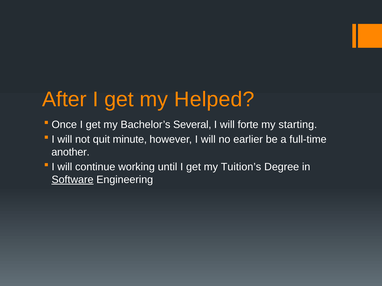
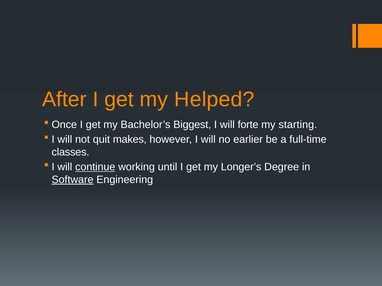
Several: Several -> Biggest
minute: minute -> makes
another: another -> classes
continue underline: none -> present
Tuition’s: Tuition’s -> Longer’s
